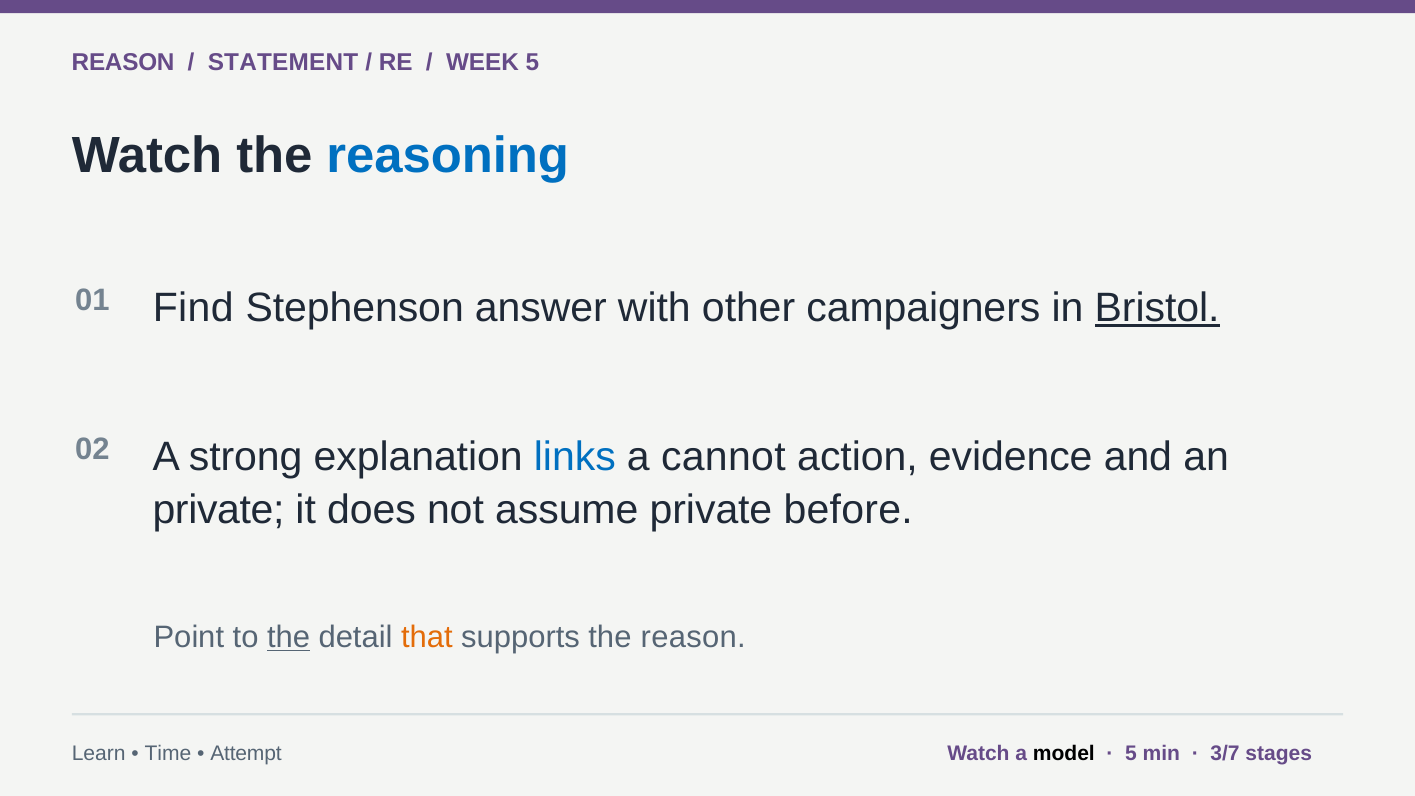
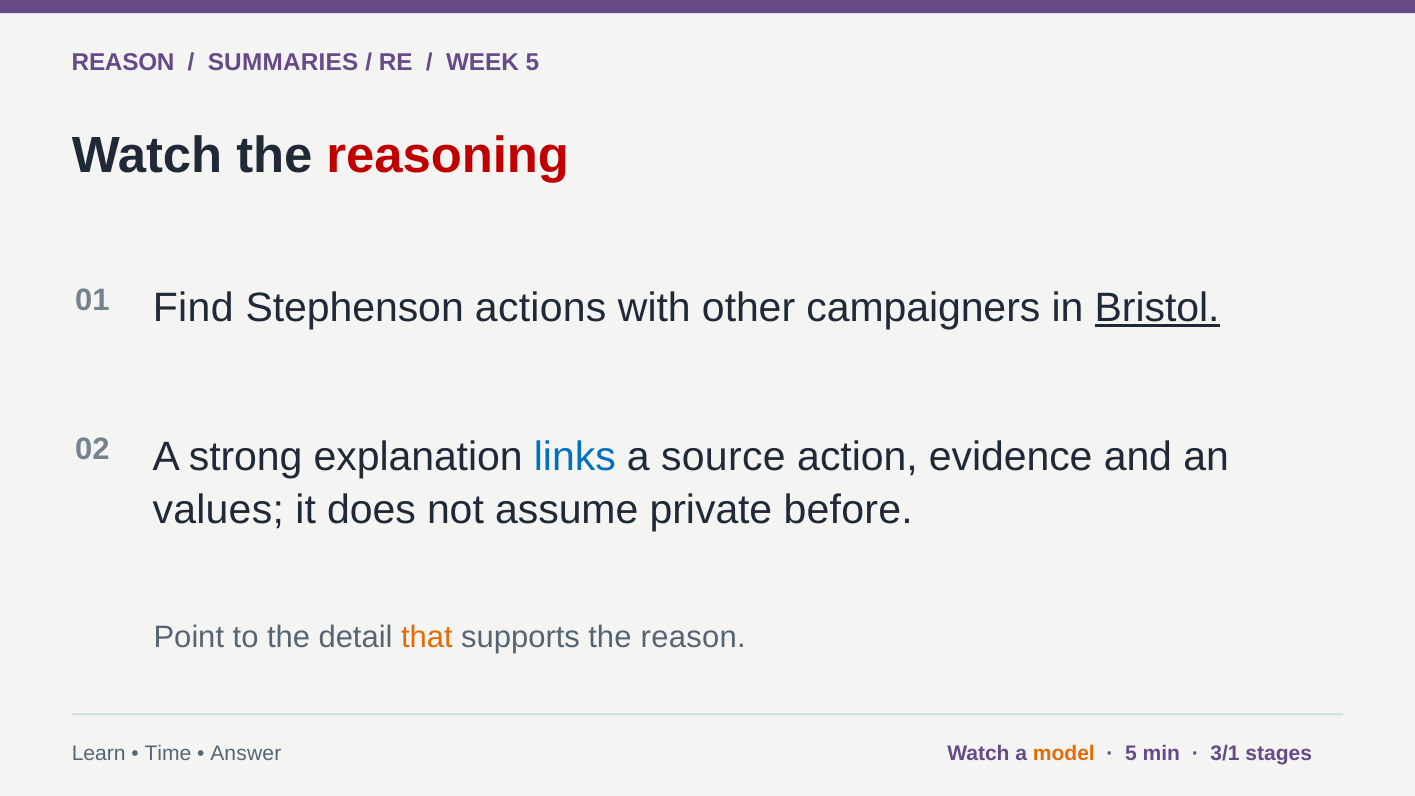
STATEMENT: STATEMENT -> SUMMARIES
reasoning colour: blue -> red
answer: answer -> actions
cannot: cannot -> source
private at (219, 510): private -> values
the at (289, 637) underline: present -> none
Attempt: Attempt -> Answer
model colour: black -> orange
3/7: 3/7 -> 3/1
